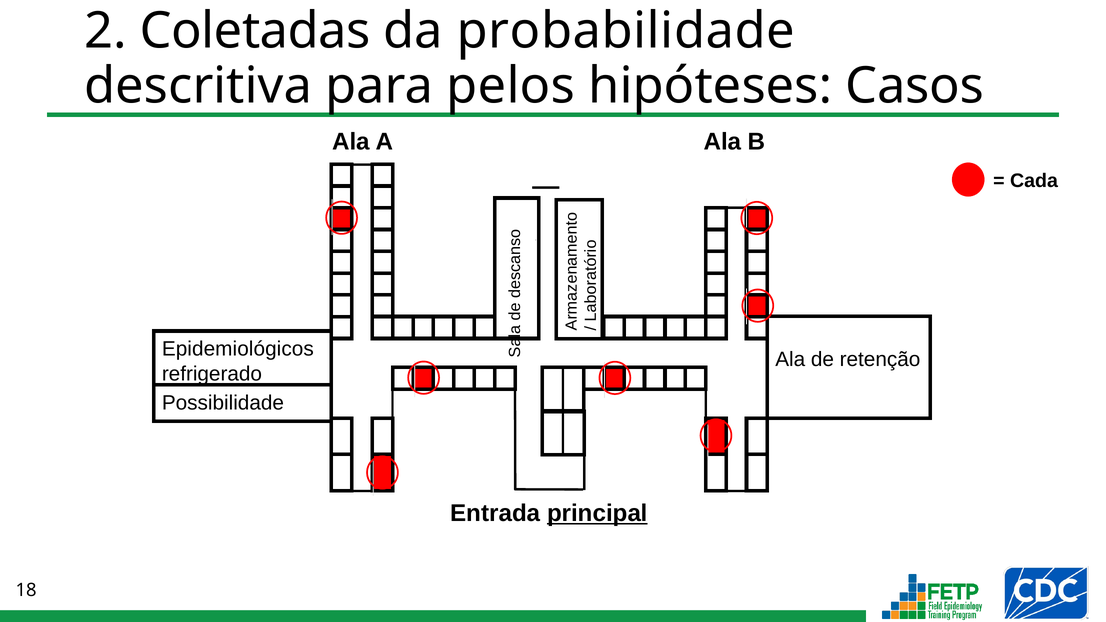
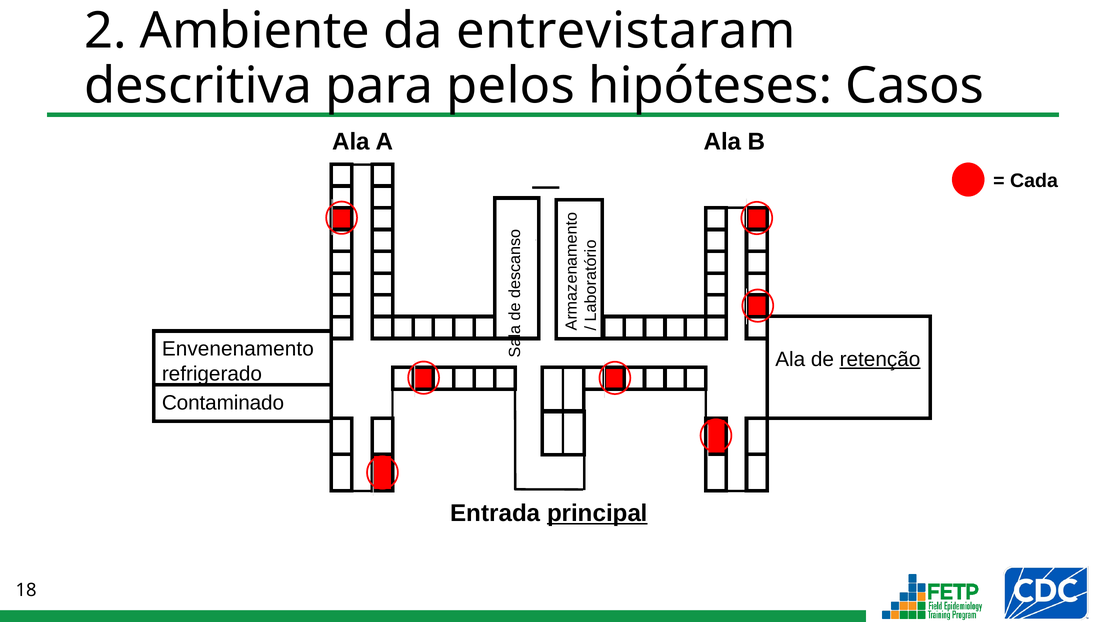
Coletadas: Coletadas -> Ambiente
probabilidade: probabilidade -> entrevistaram
Epidemiológicos: Epidemiológicos -> Envenenamento
retenção underline: none -> present
Possibilidade: Possibilidade -> Contaminado
